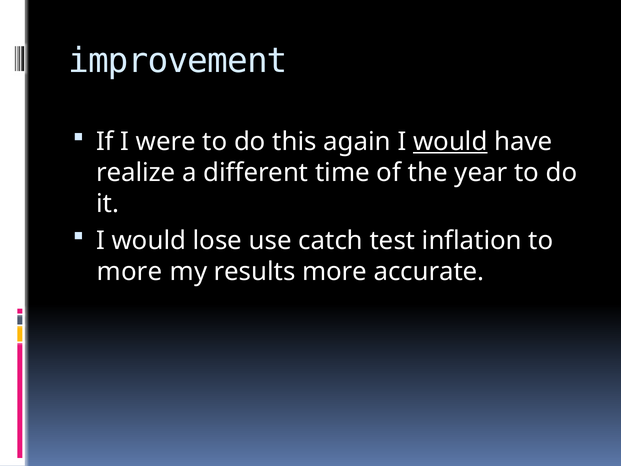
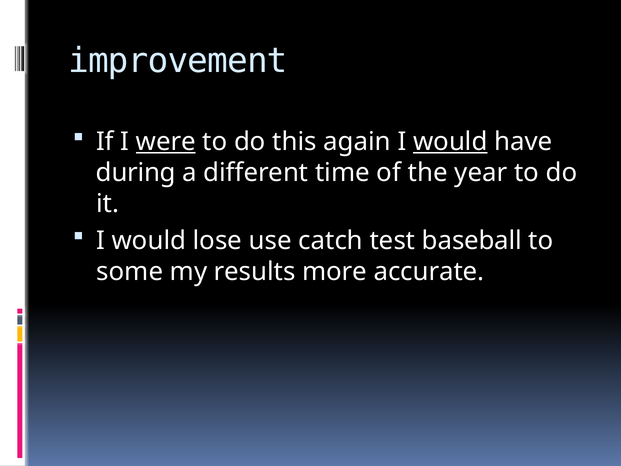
were underline: none -> present
realize: realize -> during
inflation: inflation -> baseball
more at (130, 272): more -> some
